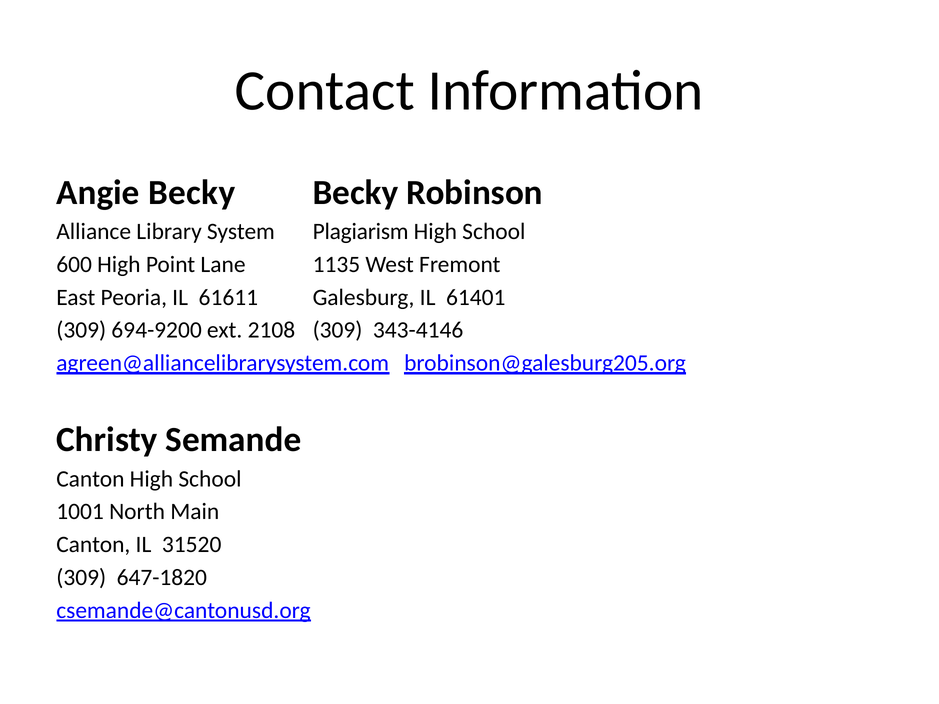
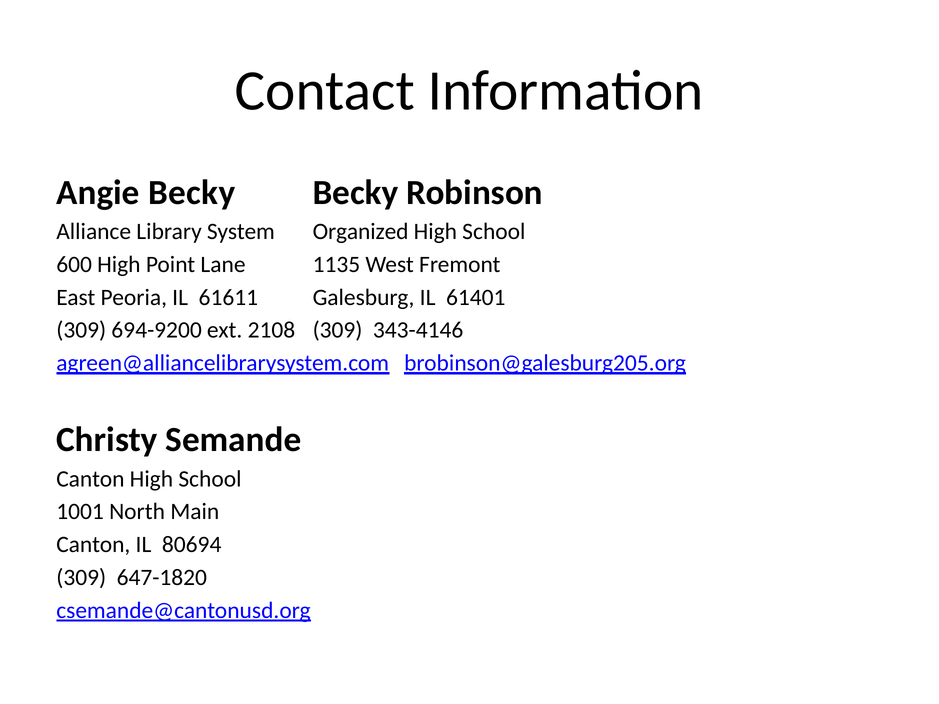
Plagiarism: Plagiarism -> Organized
31520: 31520 -> 80694
